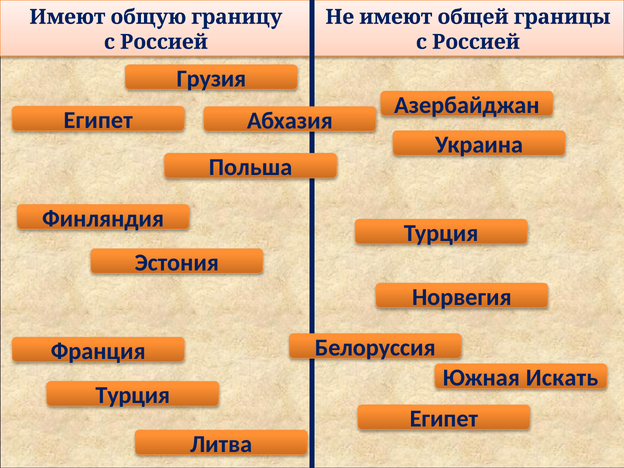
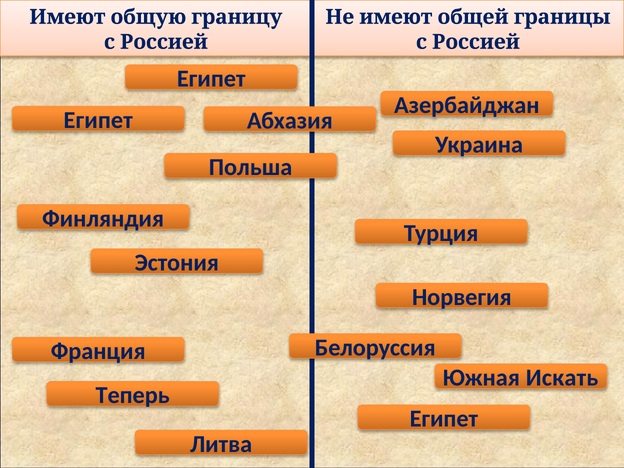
Грузия at (211, 79): Грузия -> Египет
Турция at (133, 395): Турция -> Теперь
